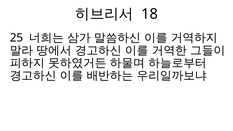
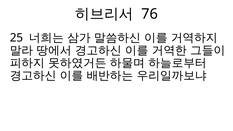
18: 18 -> 76
